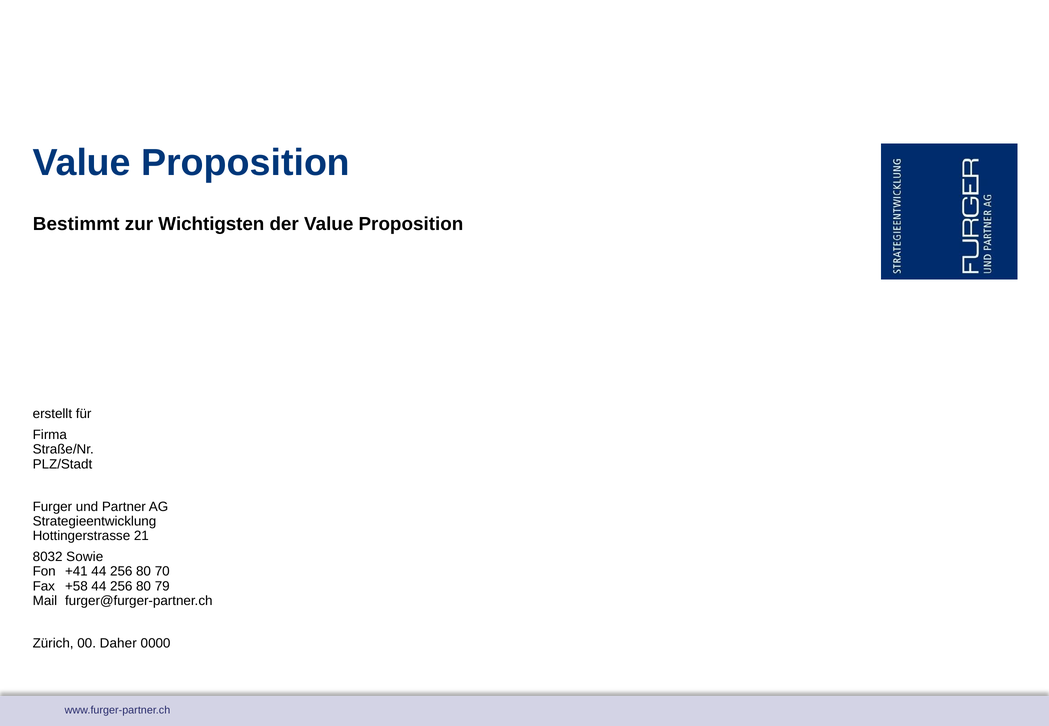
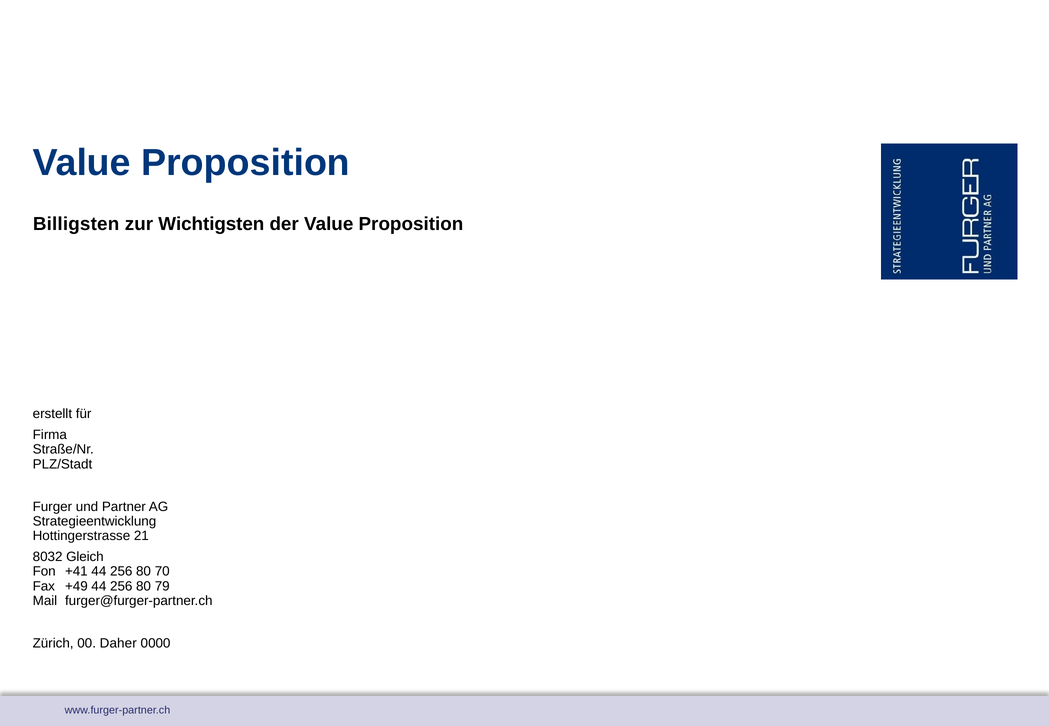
Bestimmt: Bestimmt -> Billigsten
Sowie: Sowie -> Gleich
+58: +58 -> +49
